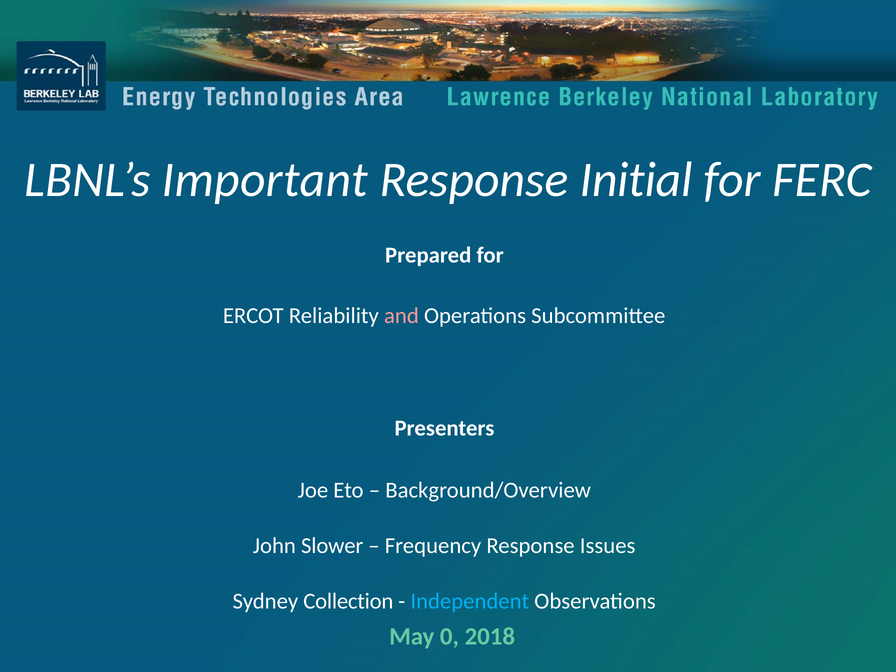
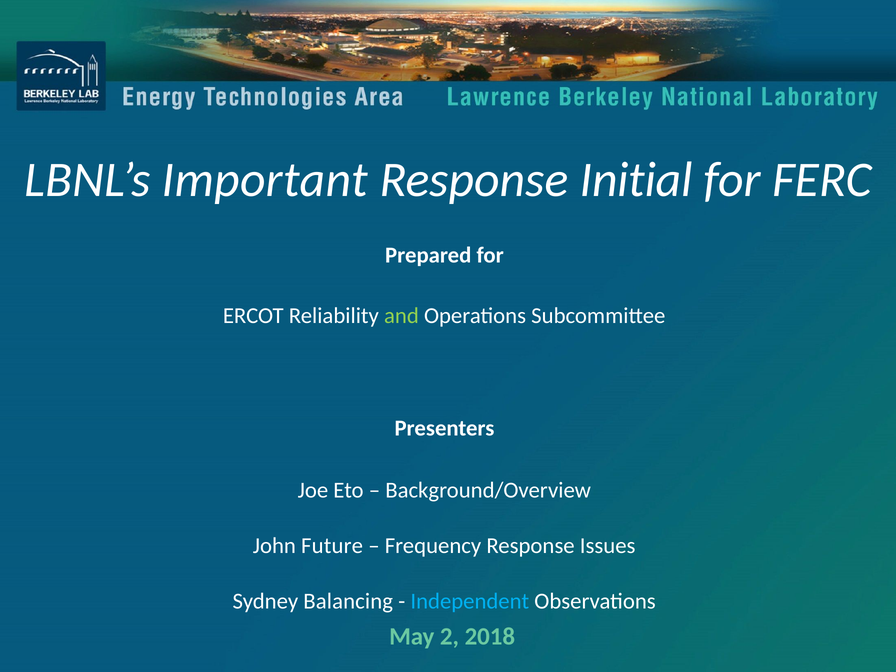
and colour: pink -> light green
Slower: Slower -> Future
Collection: Collection -> Balancing
0: 0 -> 2
